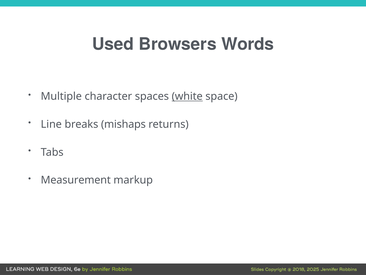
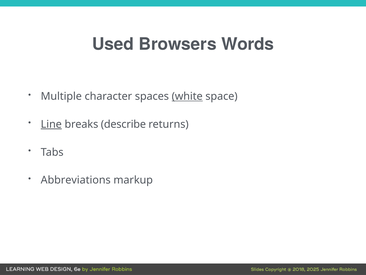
Line underline: none -> present
mishaps: mishaps -> describe
Measurement: Measurement -> Abbreviations
